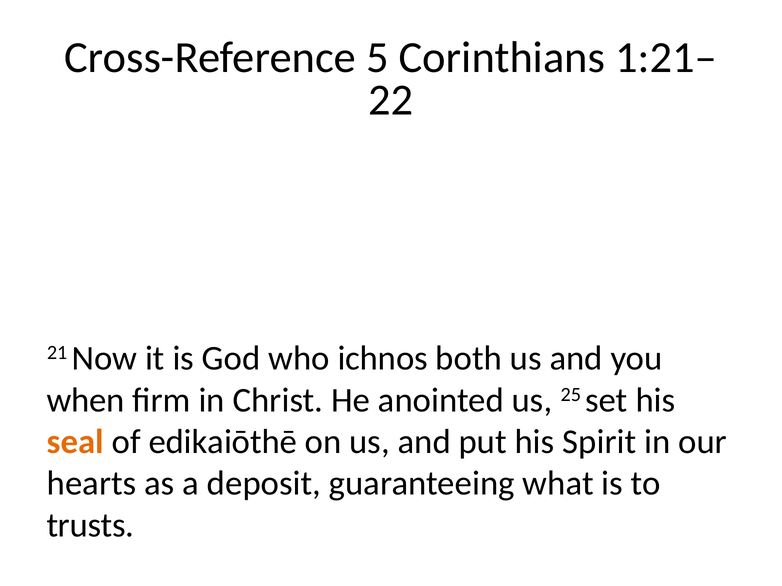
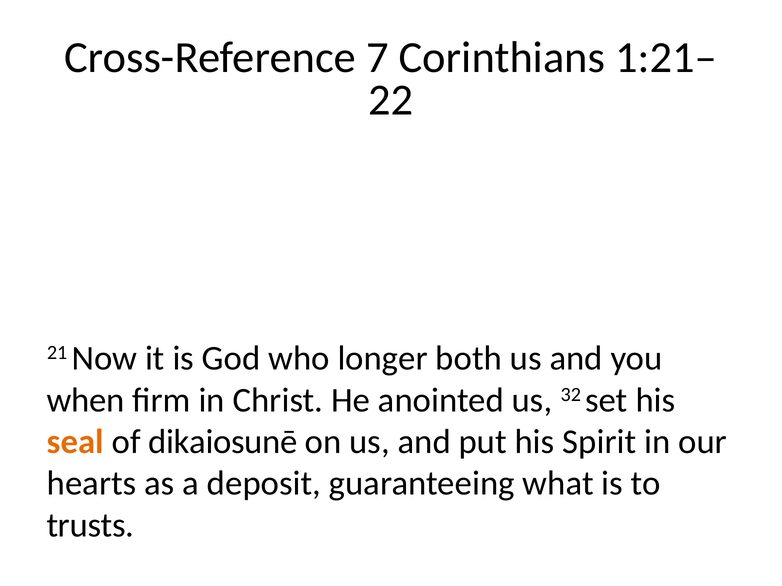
5: 5 -> 7
ichnos: ichnos -> longer
25: 25 -> 32
edikaiōthē: edikaiōthē -> dikaiosunē
